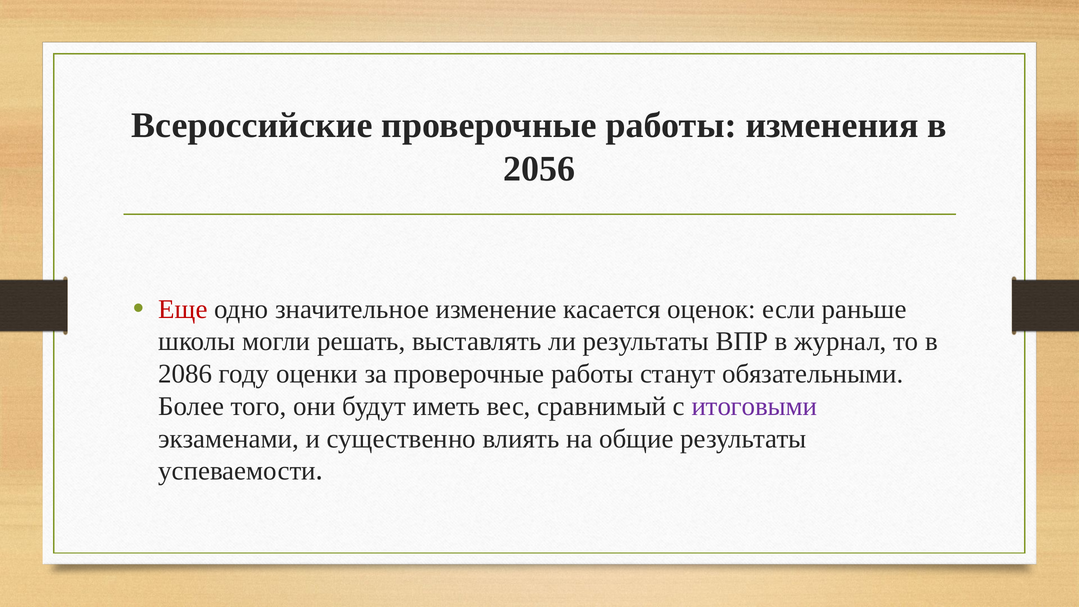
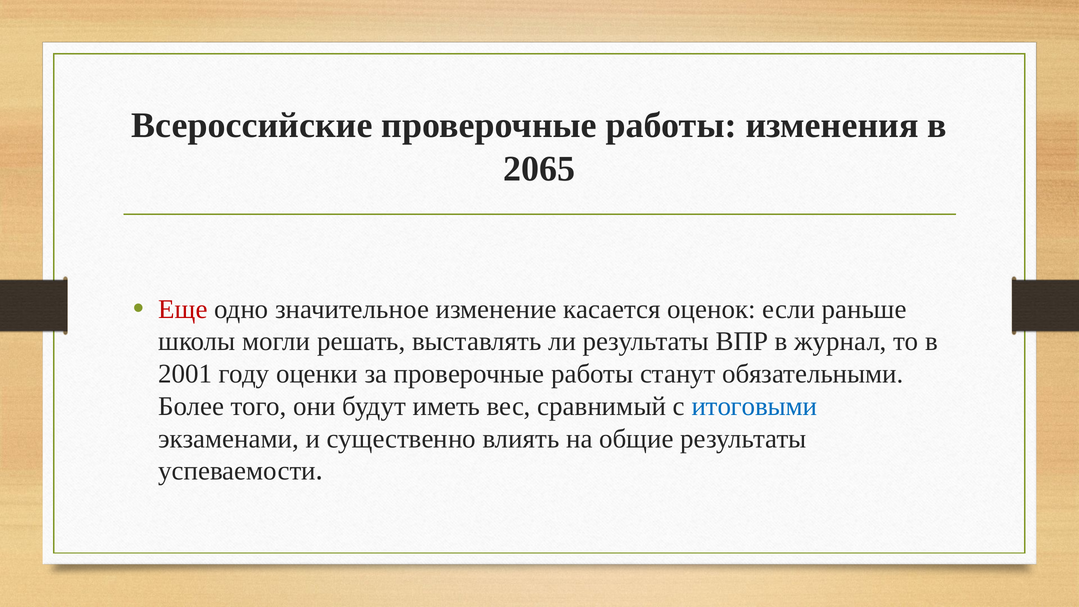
2056: 2056 -> 2065
2086: 2086 -> 2001
итоговыми colour: purple -> blue
